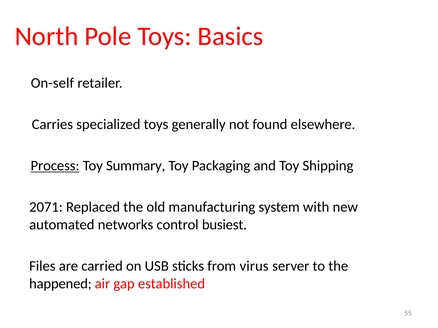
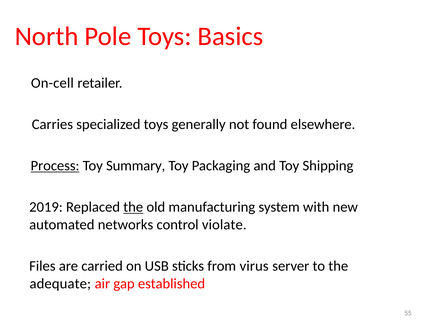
On-self: On-self -> On-cell
2071: 2071 -> 2019
the at (133, 207) underline: none -> present
busiest: busiest -> violate
happened: happened -> adequate
